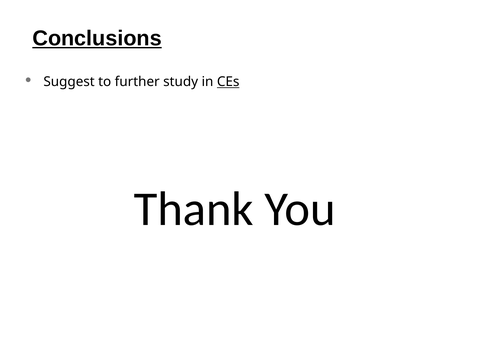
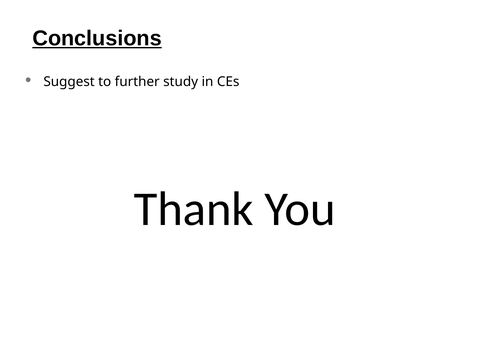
CEs underline: present -> none
